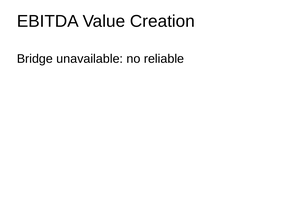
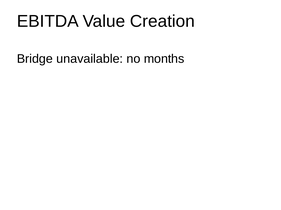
reliable: reliable -> months
